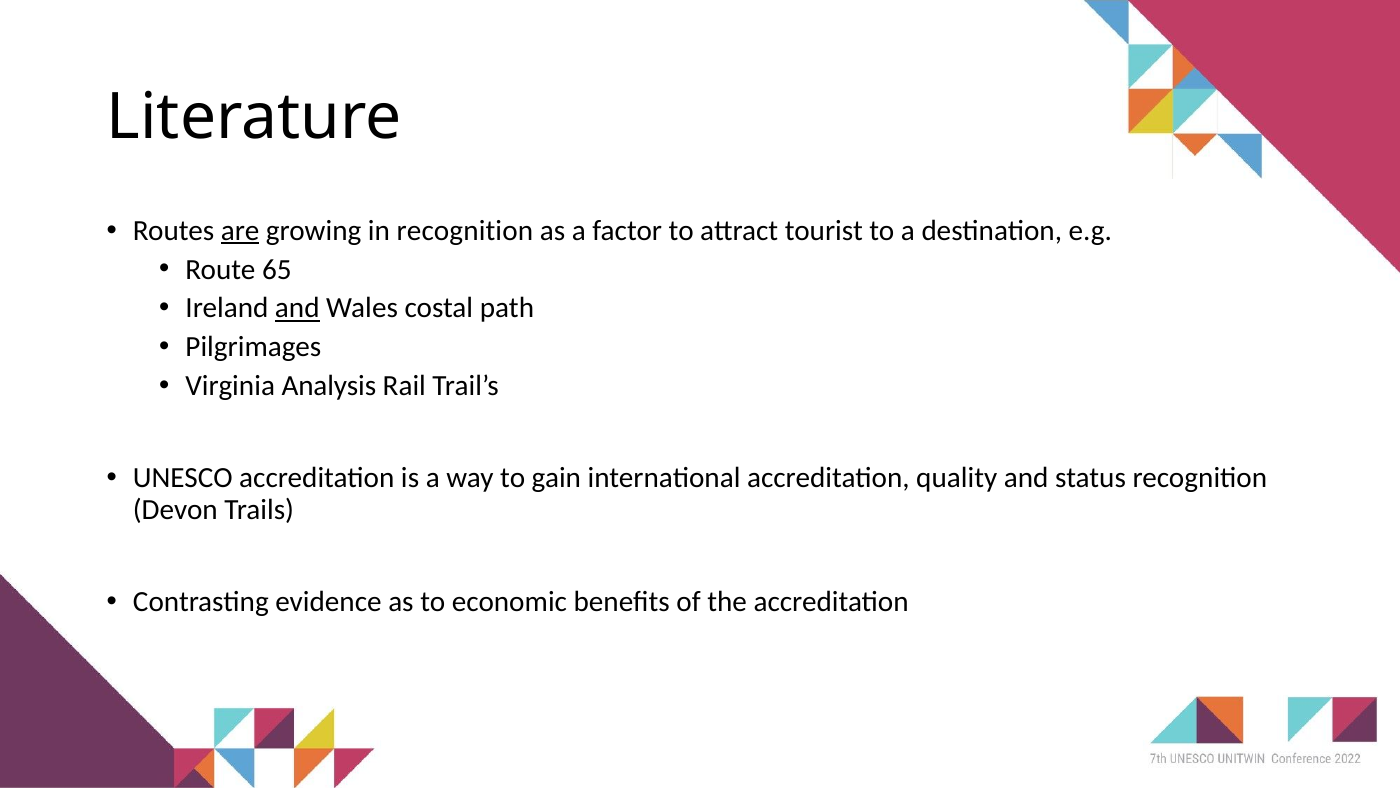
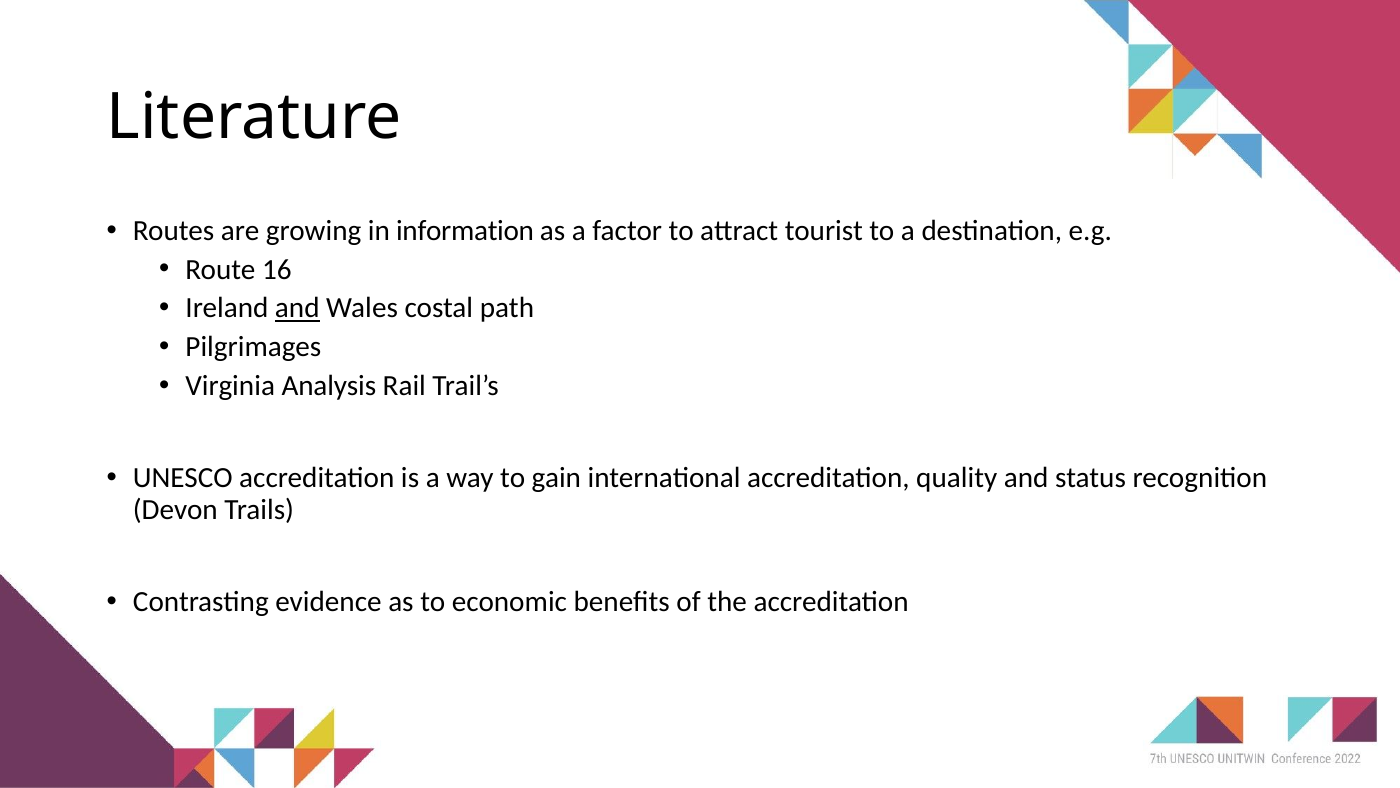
are underline: present -> none
in recognition: recognition -> information
65: 65 -> 16
